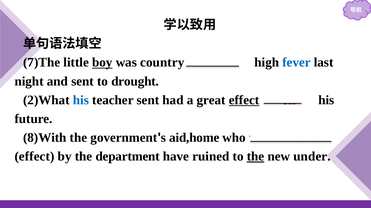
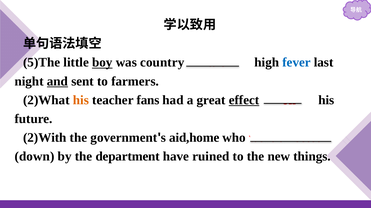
7)The: 7)The -> 5)The
and underline: none -> present
drought: drought -> farmers
his at (81, 100) colour: blue -> orange
teacher sent: sent -> fans
8)With: 8)With -> 2)With
effect at (34, 157): effect -> down
the at (256, 157) underline: present -> none
under: under -> things
